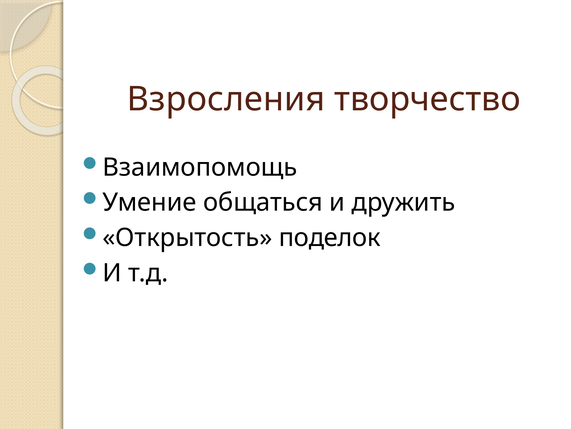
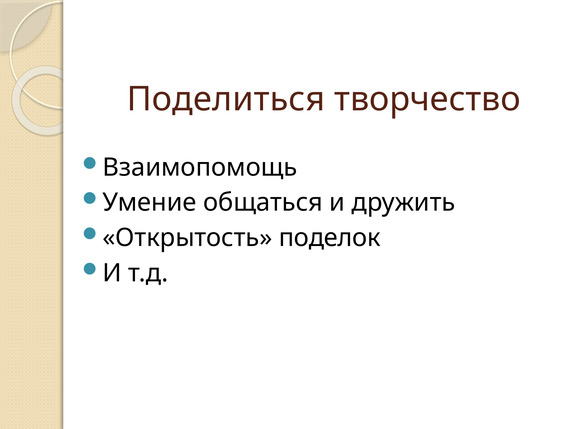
Взросления: Взросления -> Поделиться
